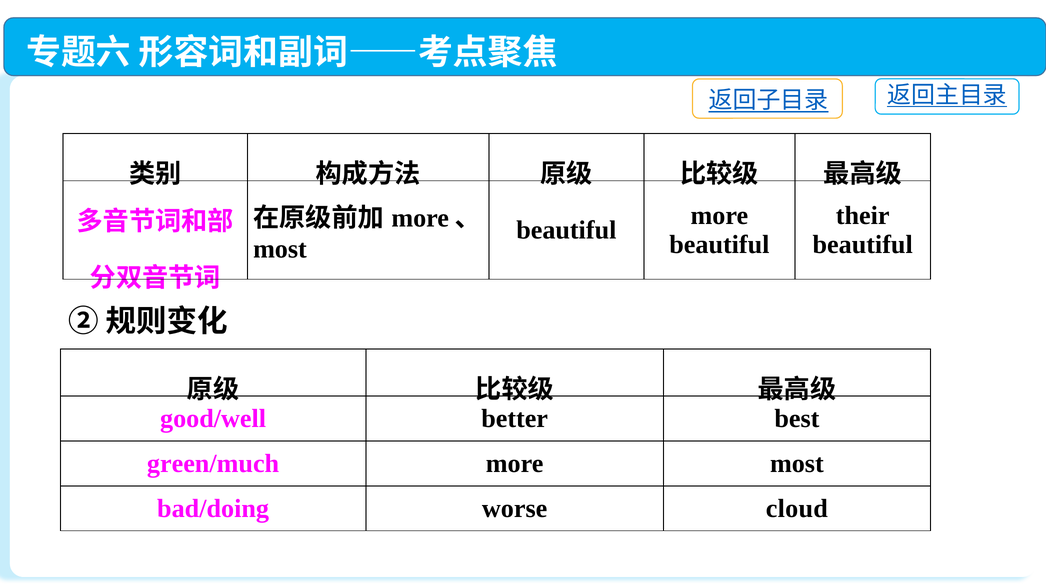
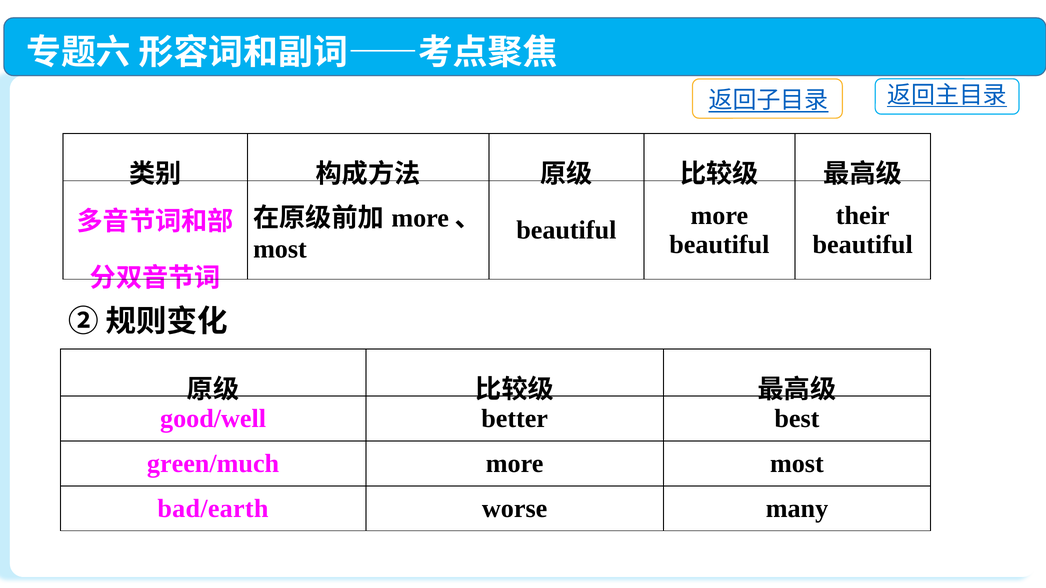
bad/doing: bad/doing -> bad/earth
cloud: cloud -> many
